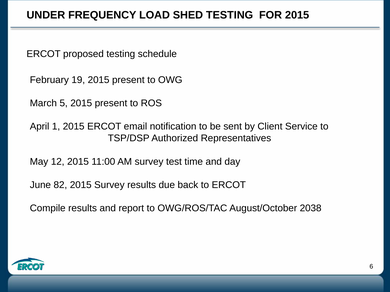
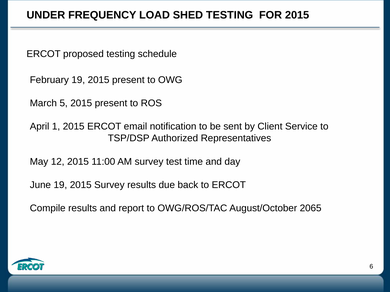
June 82: 82 -> 19
2038: 2038 -> 2065
